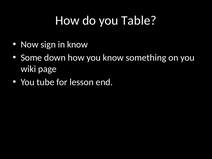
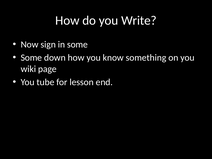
Table: Table -> Write
in know: know -> some
